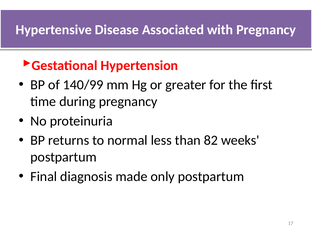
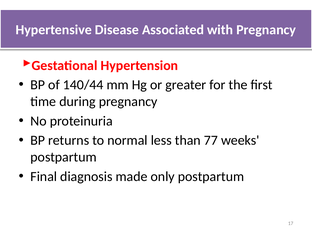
140/99: 140/99 -> 140/44
82: 82 -> 77
